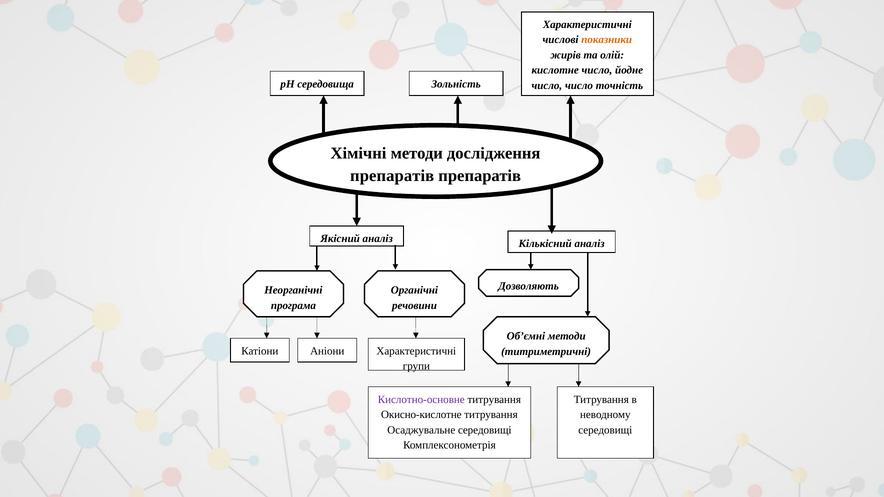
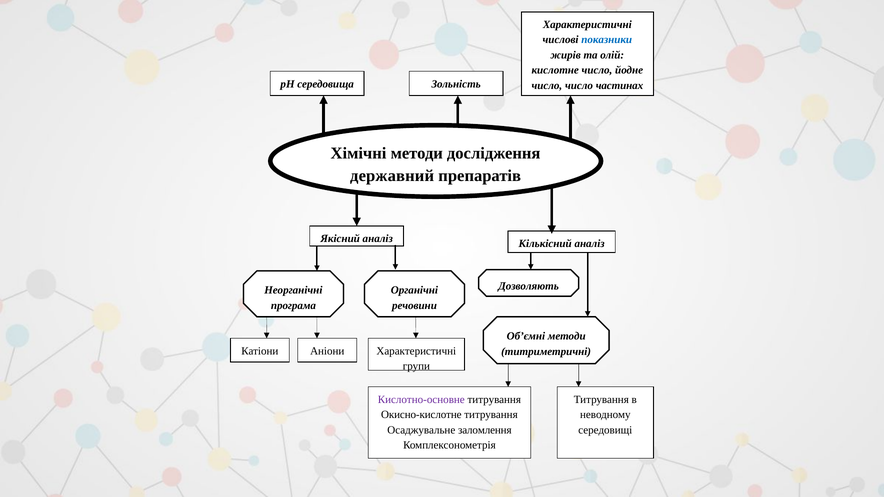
показники colour: orange -> blue
точність: точність -> частинах
препаратів at (392, 176): препаратів -> державний
Осаджувальне середовищі: середовищі -> заломлення
